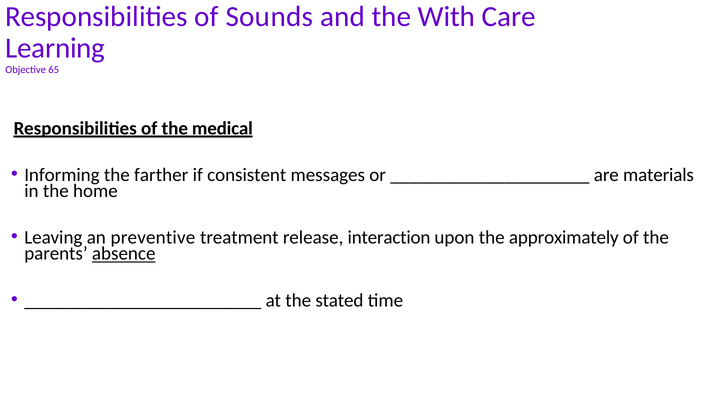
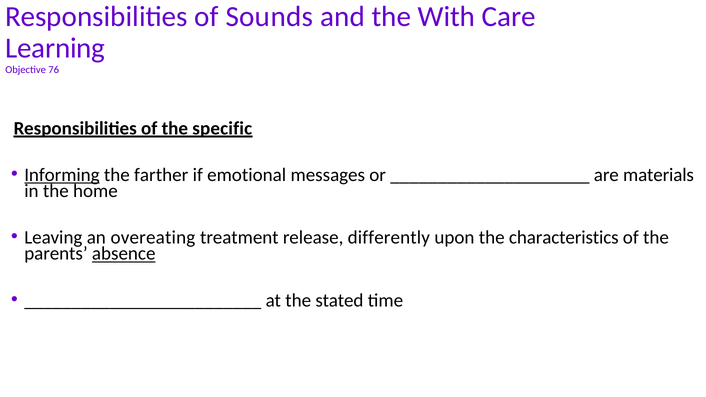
65: 65 -> 76
medical: medical -> specific
Informing underline: none -> present
consistent: consistent -> emotional
preventive: preventive -> overeating
interaction: interaction -> differently
approximately: approximately -> characteristics
